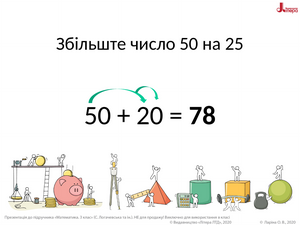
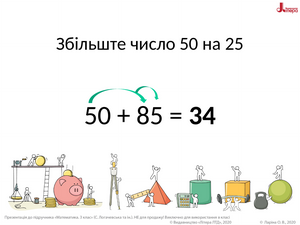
20: 20 -> 85
78: 78 -> 34
